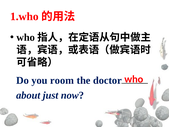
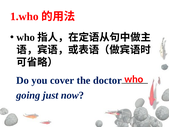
room: room -> cover
about: about -> going
